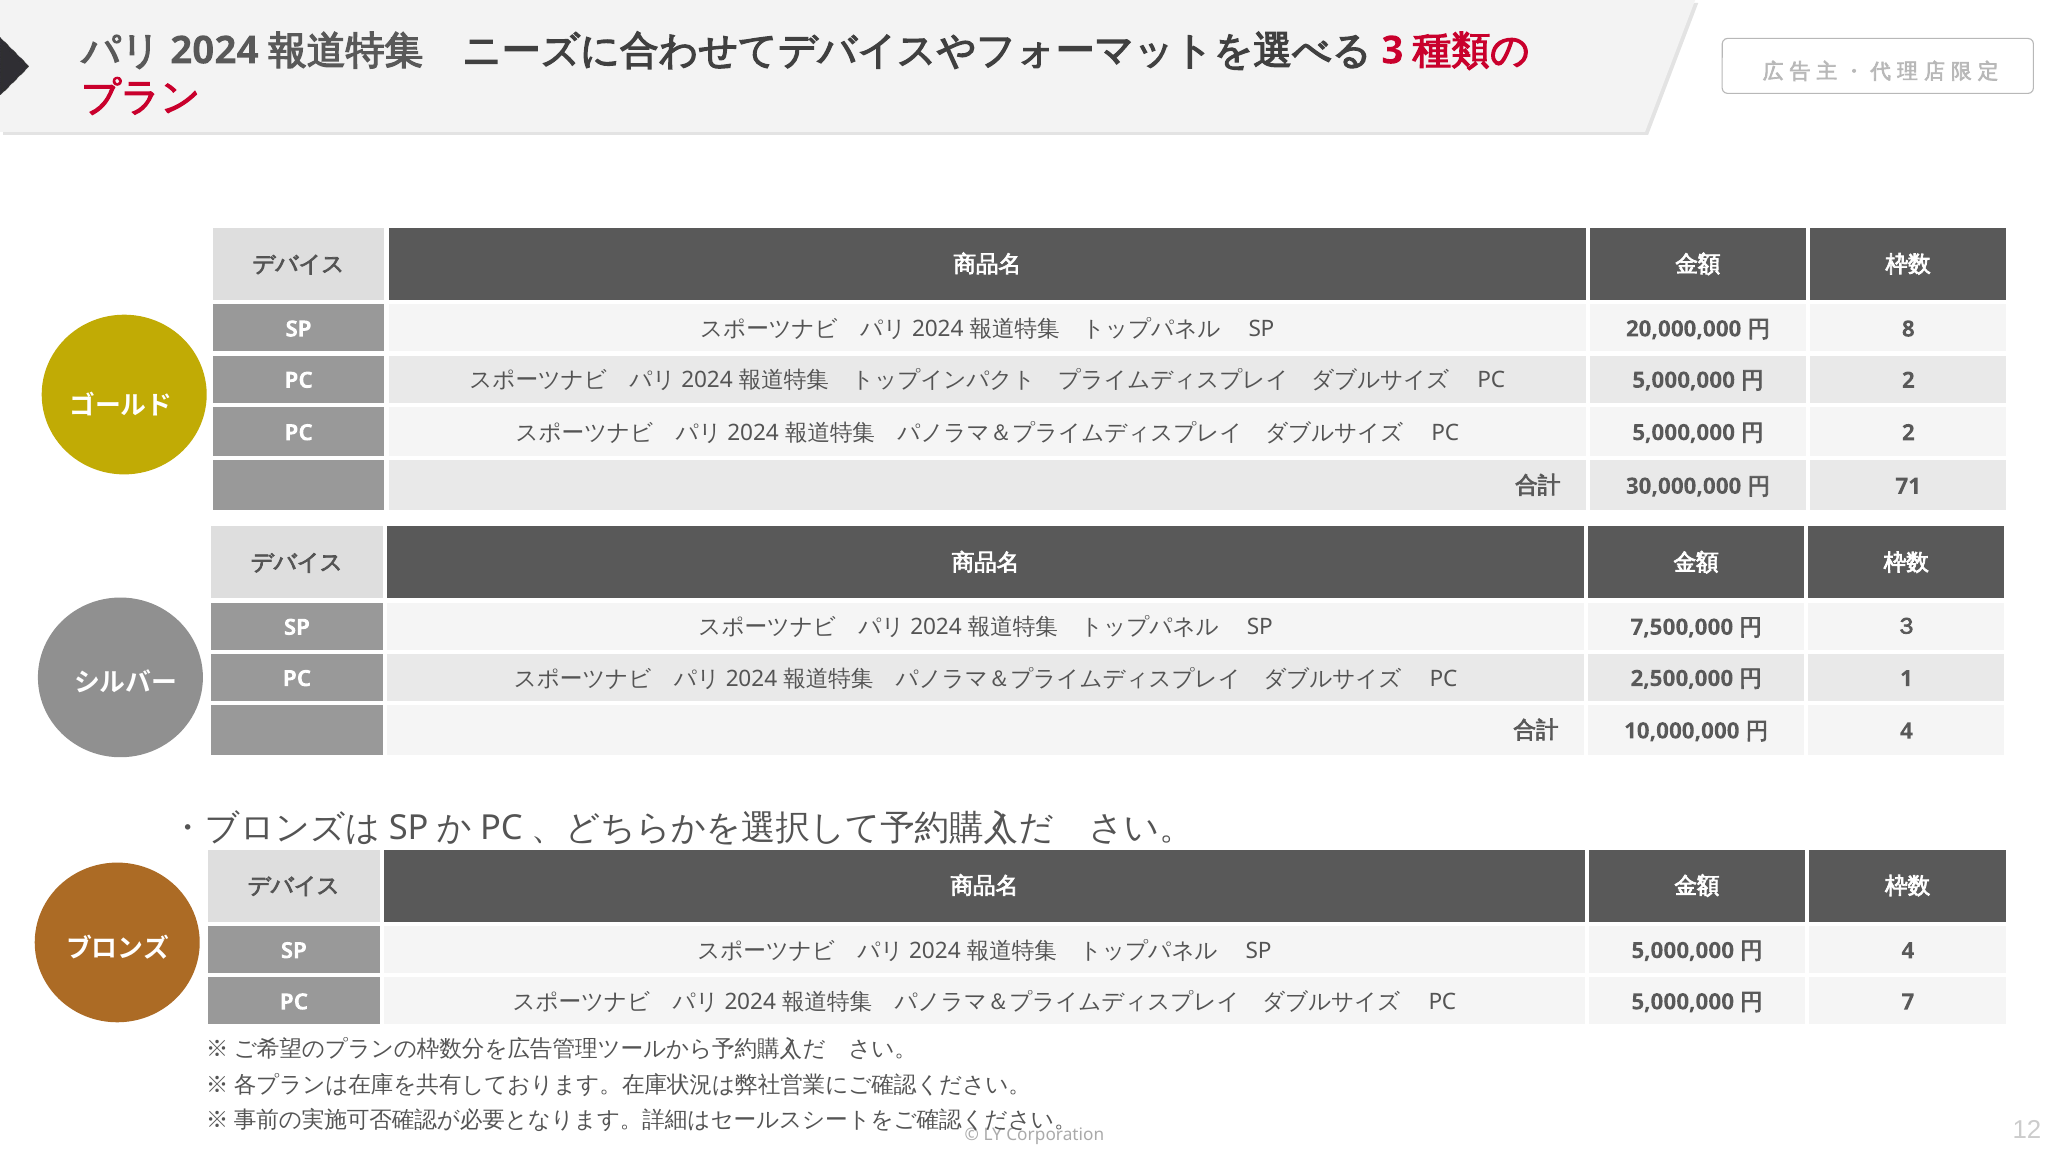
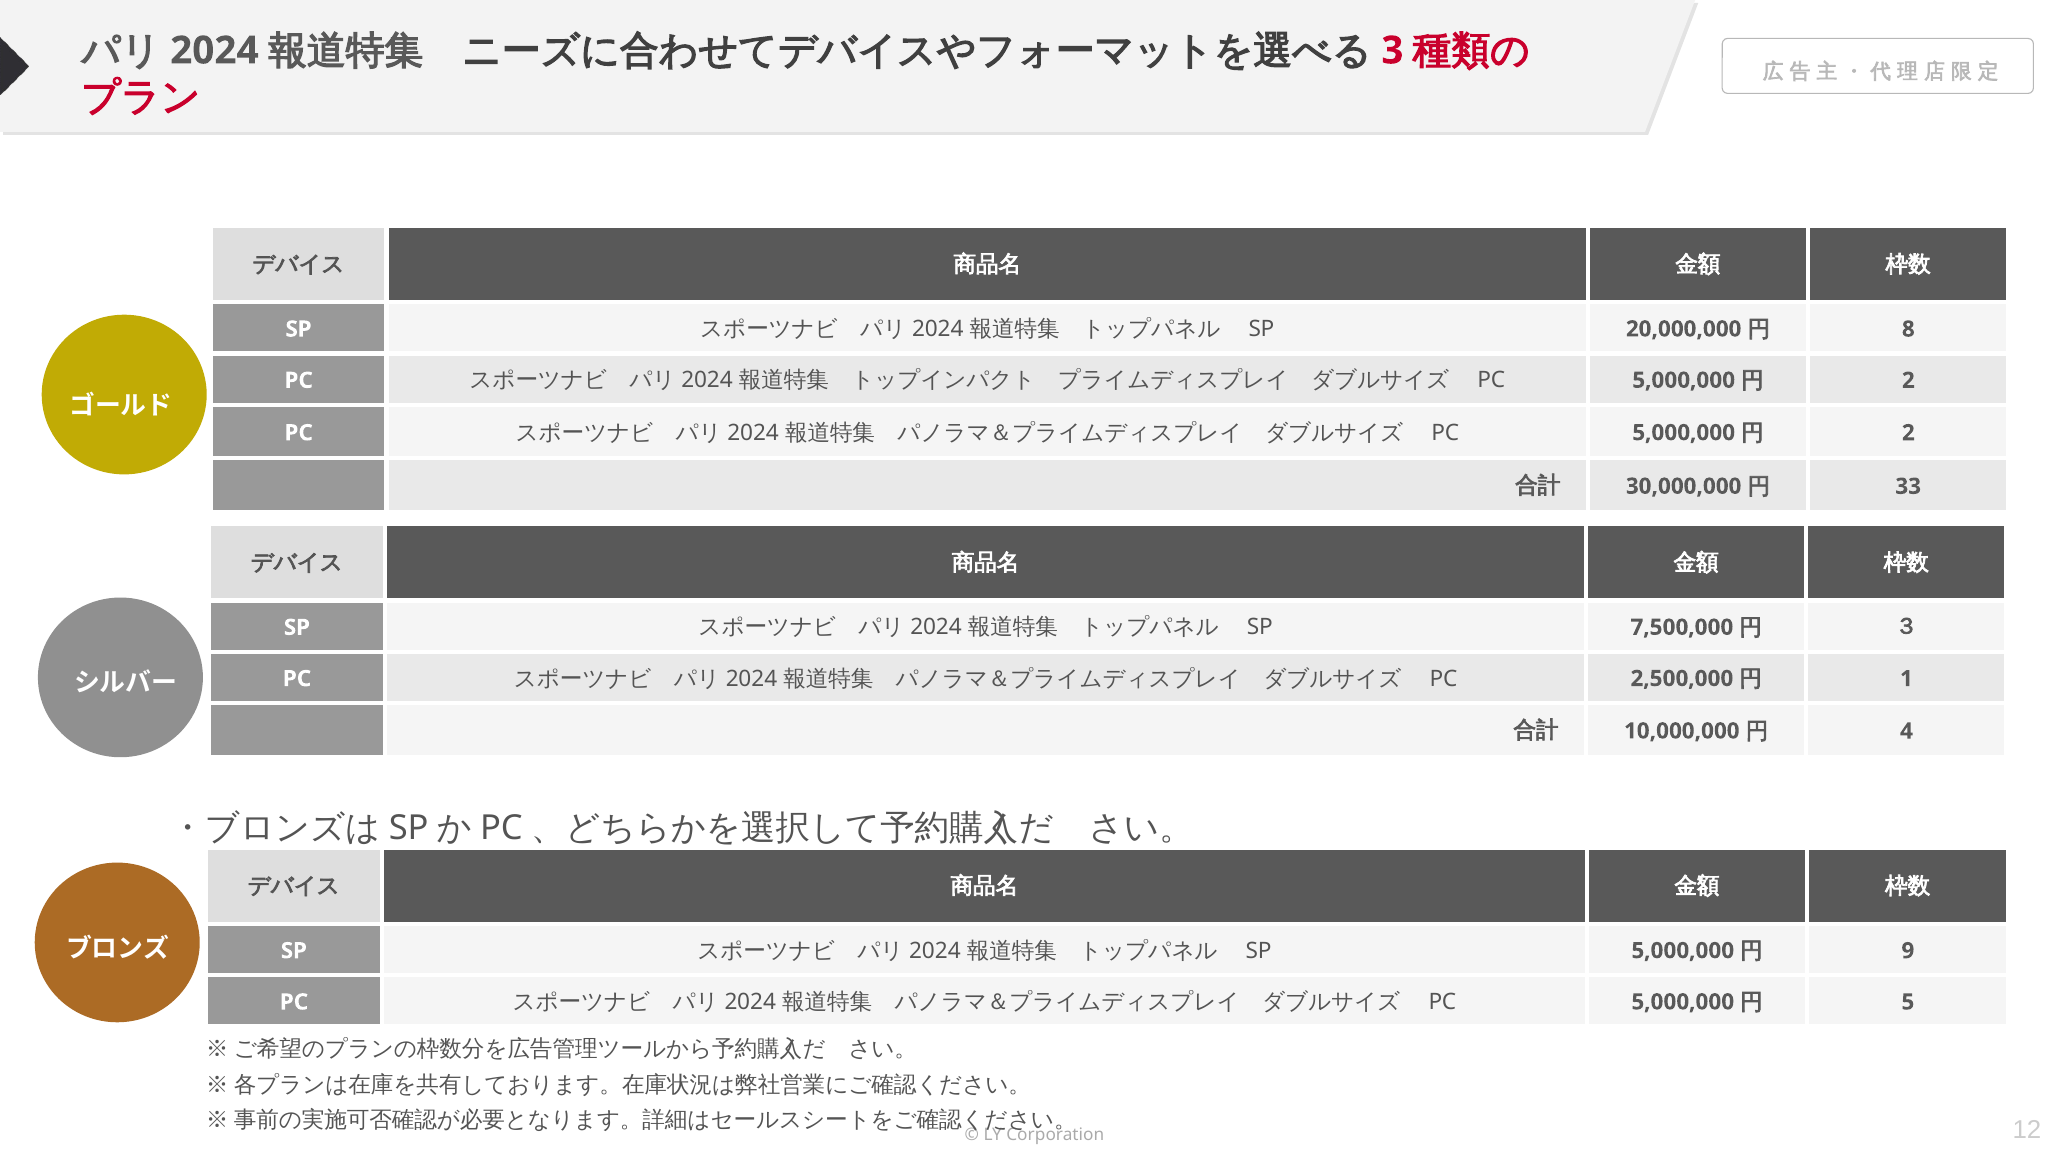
71: 71 -> 33
4 at (1908, 951): 4 -> 9
7: 7 -> 5
